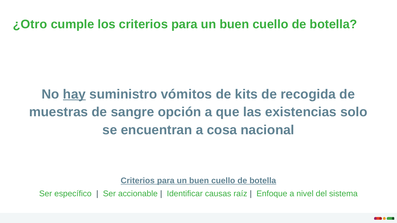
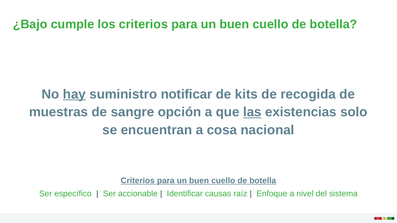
¿Otro: ¿Otro -> ¿Bajo
vómitos: vómitos -> notificar
las underline: none -> present
